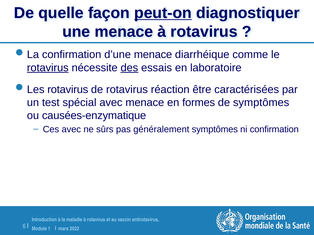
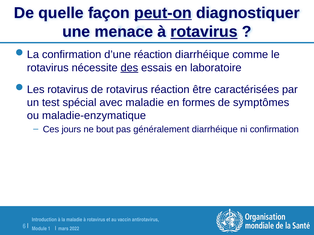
rotavirus at (204, 32) underline: none -> present
d’une menace: menace -> réaction
rotavirus at (48, 68) underline: present -> none
avec menace: menace -> maladie
causées-enzymatique: causées-enzymatique -> maladie-enzymatique
Ces avec: avec -> jours
sûrs: sûrs -> bout
généralement symptômes: symptômes -> diarrhéique
